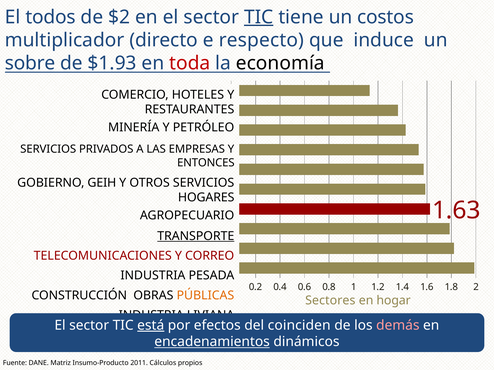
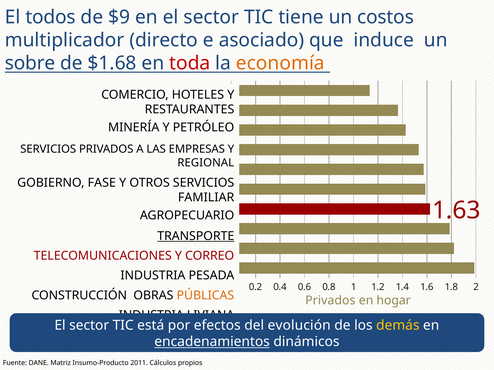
$2: $2 -> $9
TIC at (259, 17) underline: present -> none
respecto: respecto -> asociado
$1.93: $1.93 -> $1.68
economía colour: black -> orange
ENTONCES: ENTONCES -> REGIONAL
GEIH: GEIH -> FASE
HOGARES: HOGARES -> FAMILIAR
Sectores at (330, 301): Sectores -> Privados
está underline: present -> none
coinciden: coinciden -> evolución
demás colour: pink -> yellow
